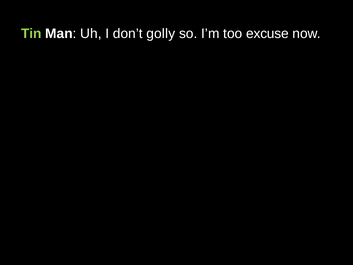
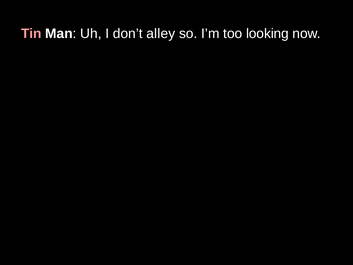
Tin colour: light green -> pink
golly: golly -> alley
excuse: excuse -> looking
